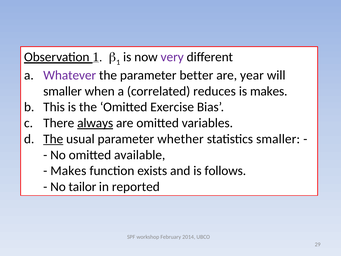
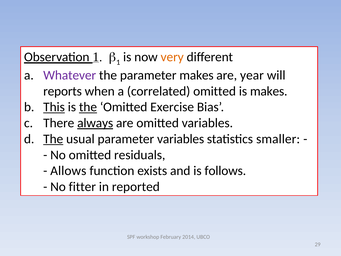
very colour: purple -> orange
parameter better: better -> makes
smaller at (63, 91): smaller -> reports
correlated reduces: reduces -> omitted
This underline: none -> present
the at (88, 107) underline: none -> present
parameter whether: whether -> variables
available: available -> residuals
Makes at (68, 171): Makes -> Allows
tailor: tailor -> fitter
